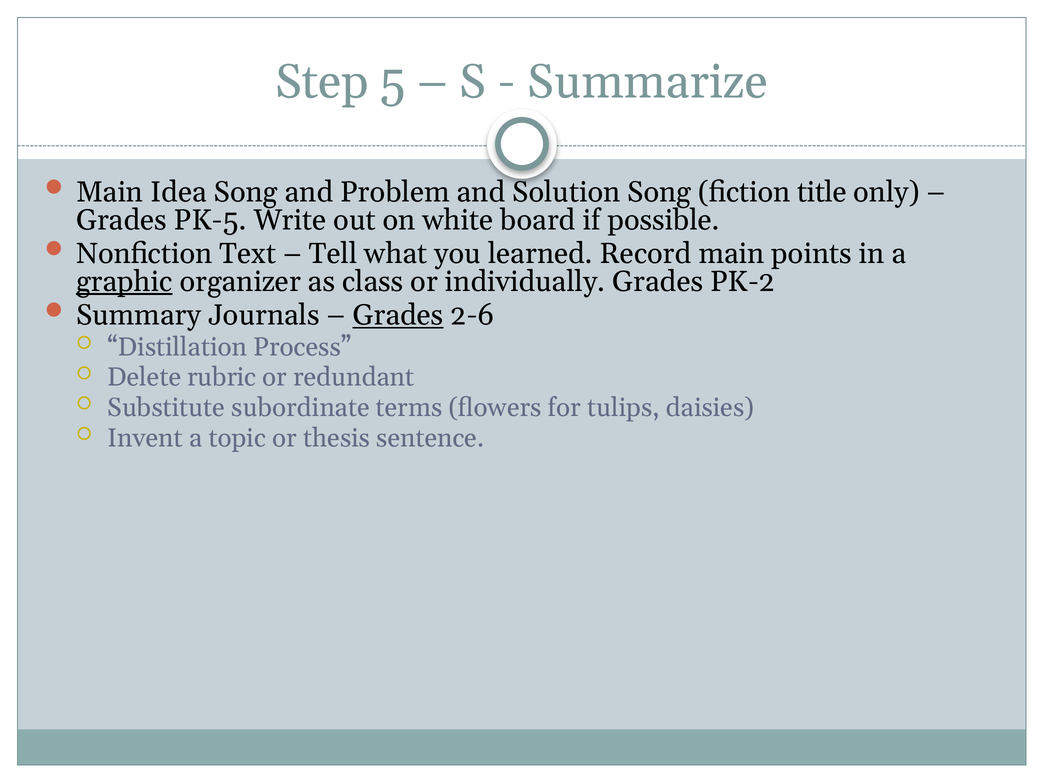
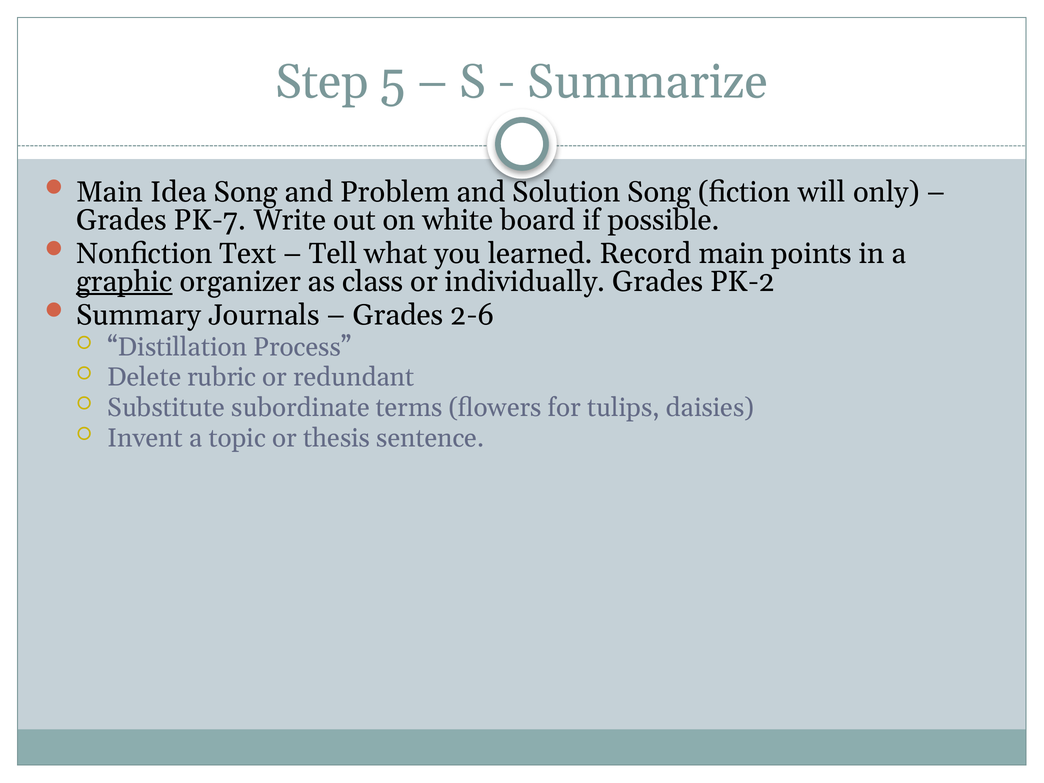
title: title -> will
PK-5: PK-5 -> PK-7
Grades at (398, 315) underline: present -> none
